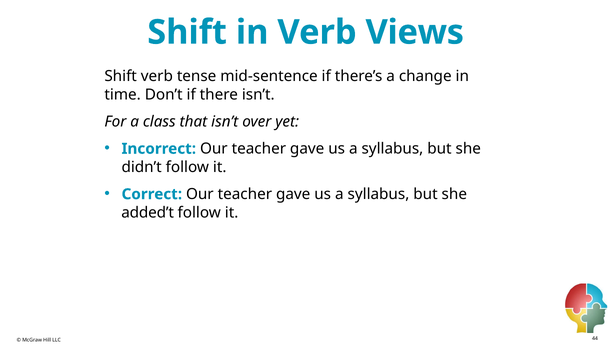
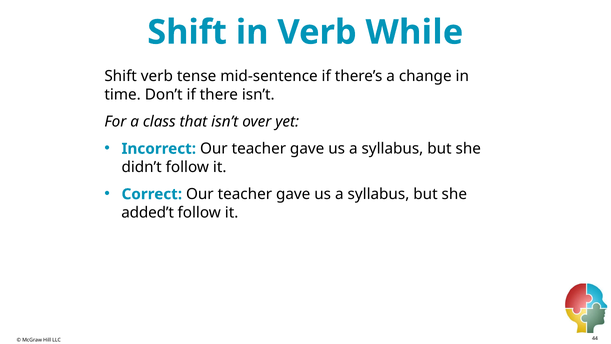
Views: Views -> While
